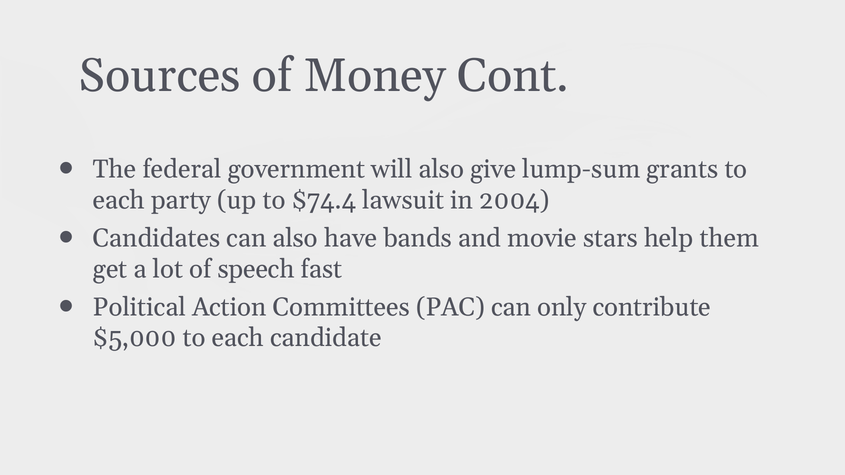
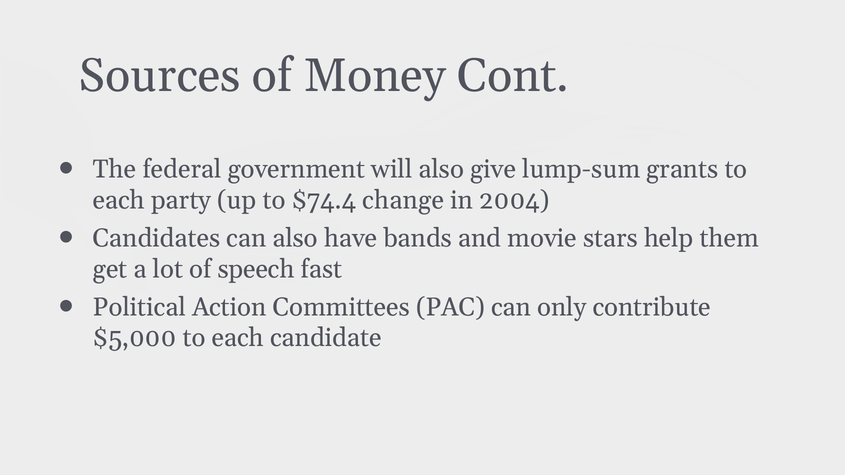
lawsuit: lawsuit -> change
